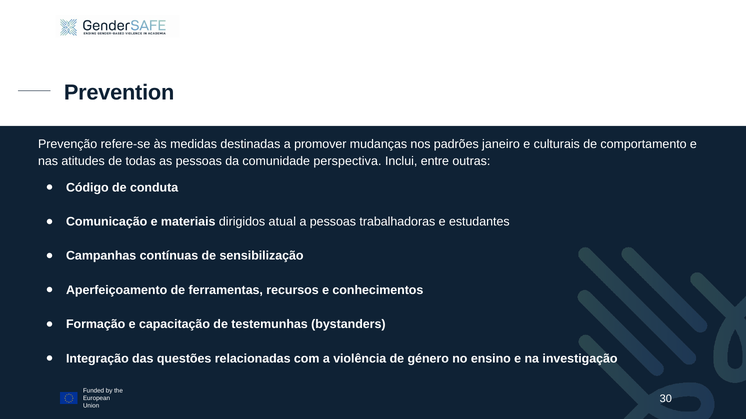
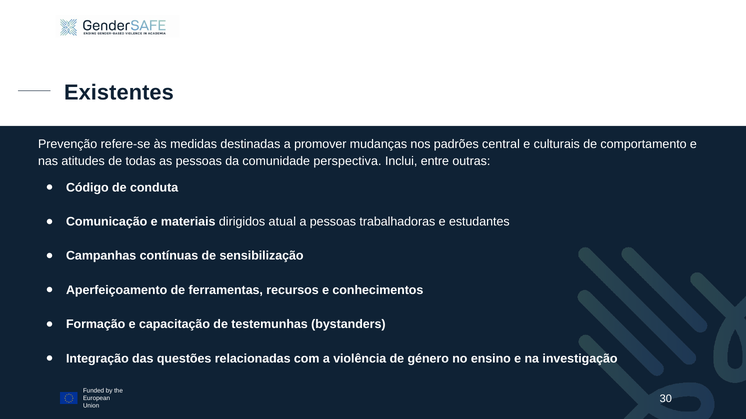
Prevention: Prevention -> Existentes
janeiro: janeiro -> central
